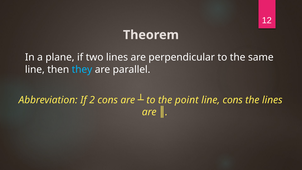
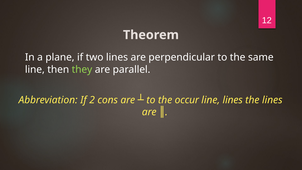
they colour: light blue -> light green
point: point -> occur
line cons: cons -> lines
